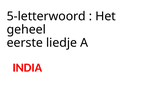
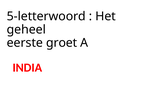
liedje: liedje -> groet
